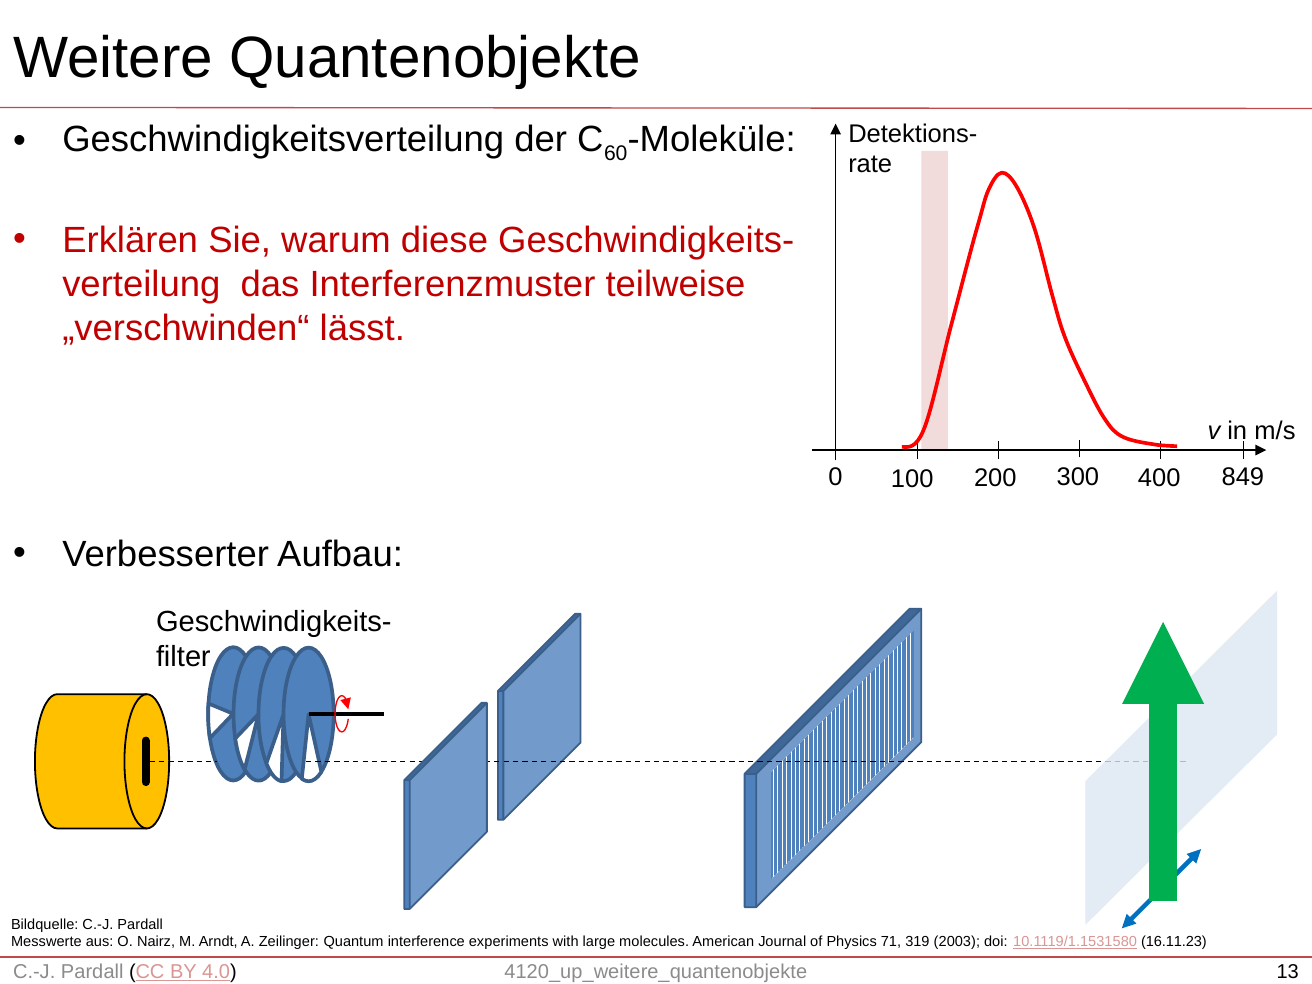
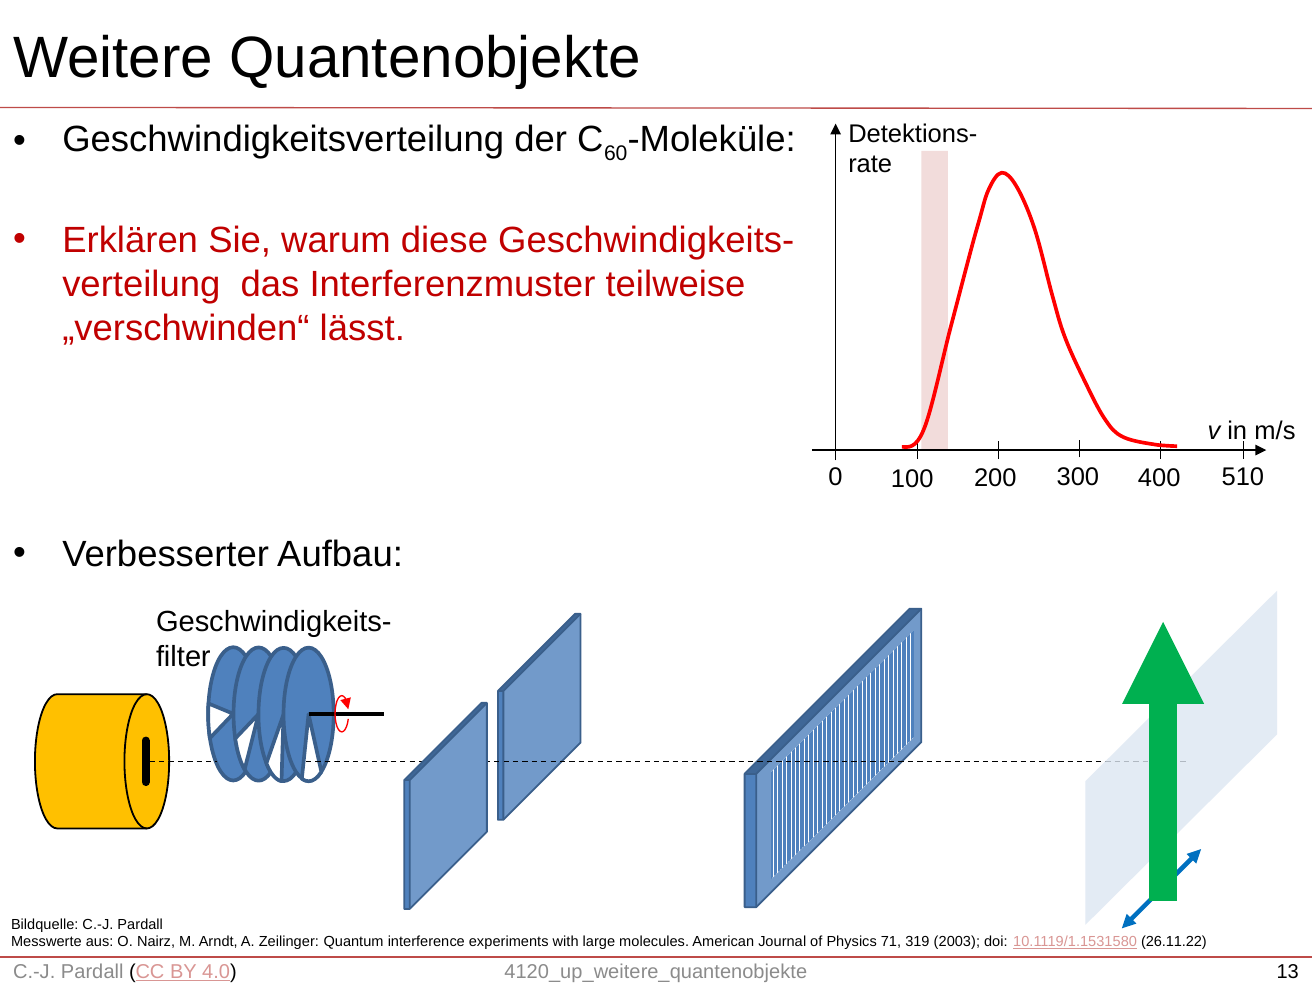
849: 849 -> 510
16.11.23: 16.11.23 -> 26.11.22
